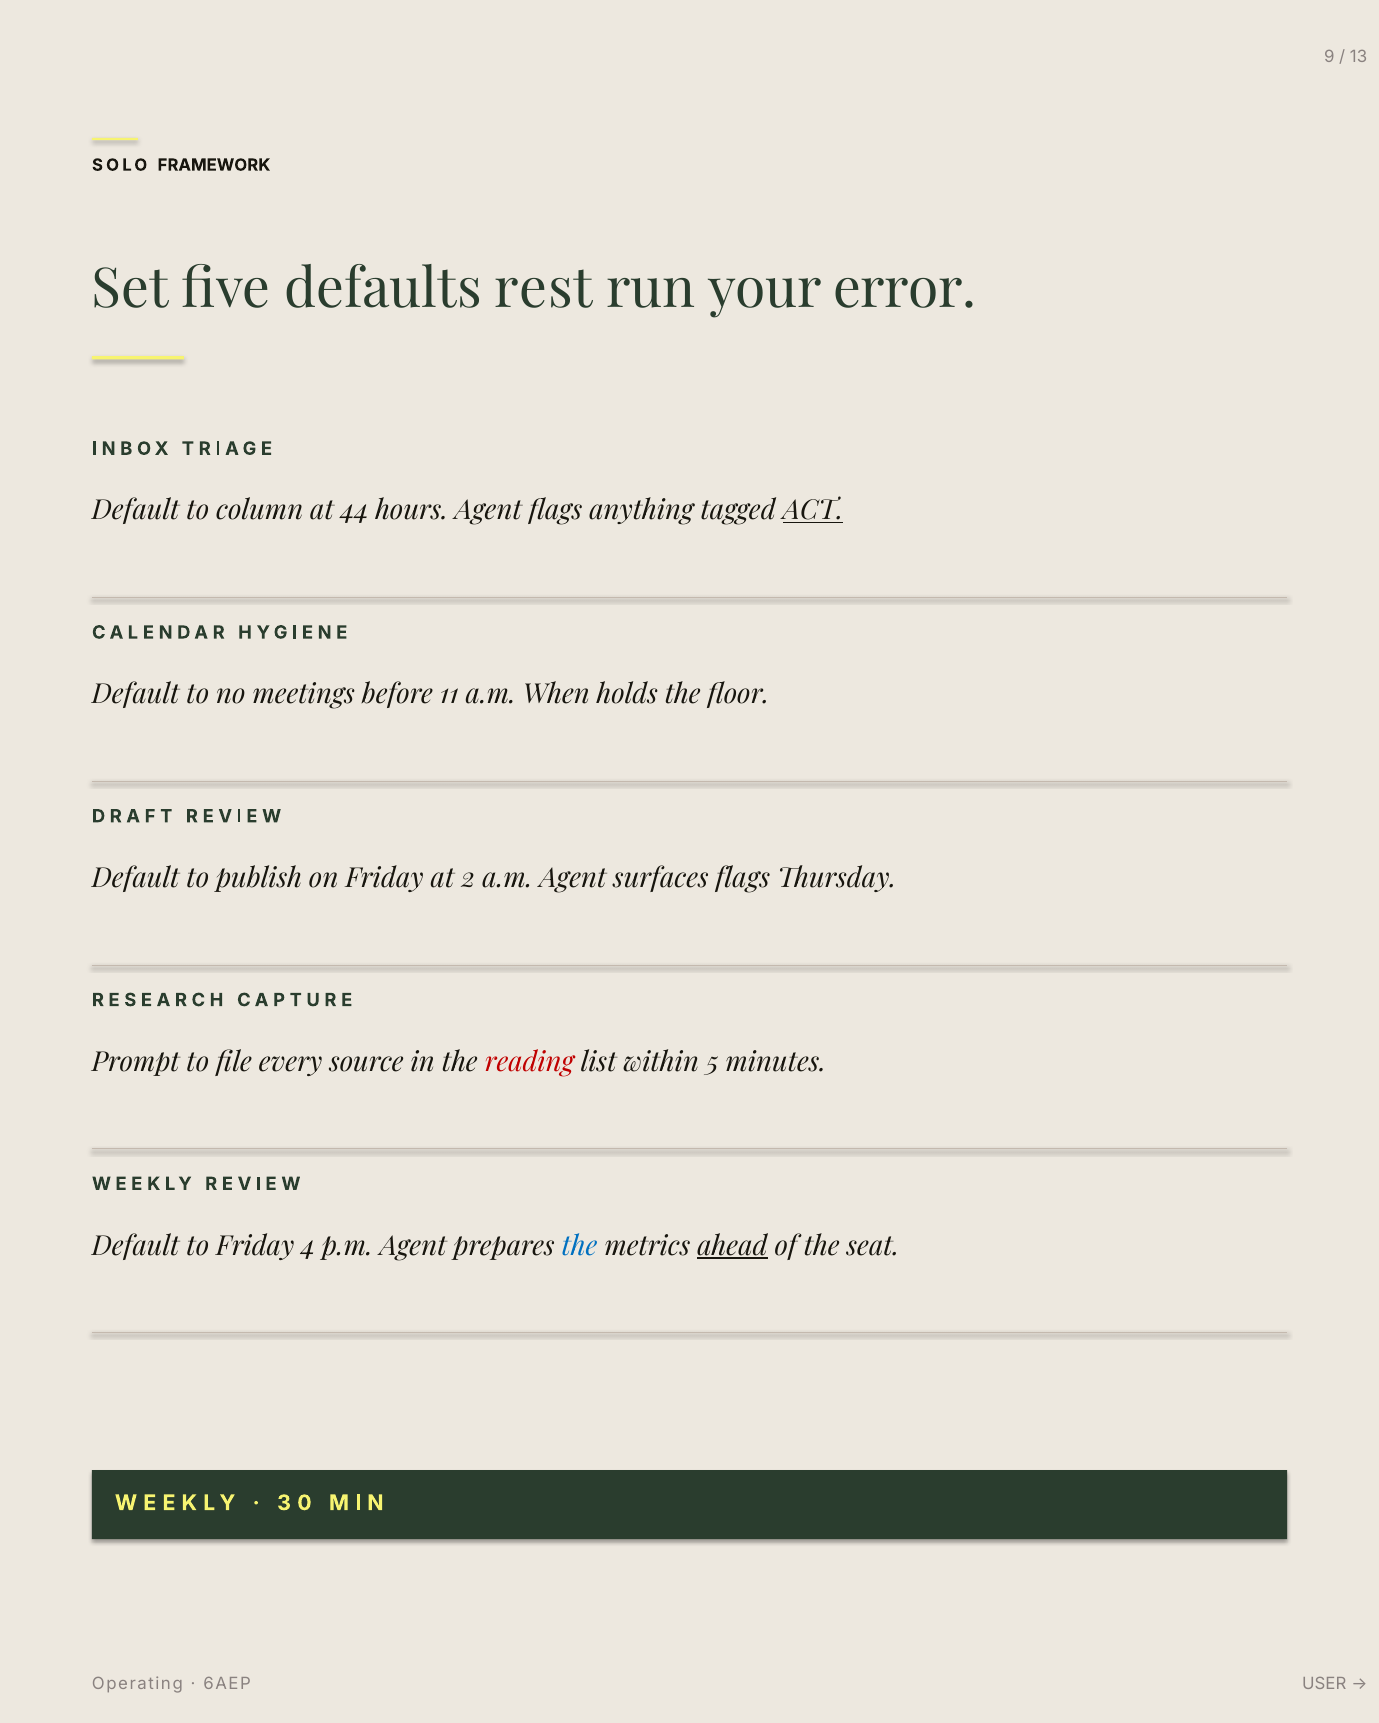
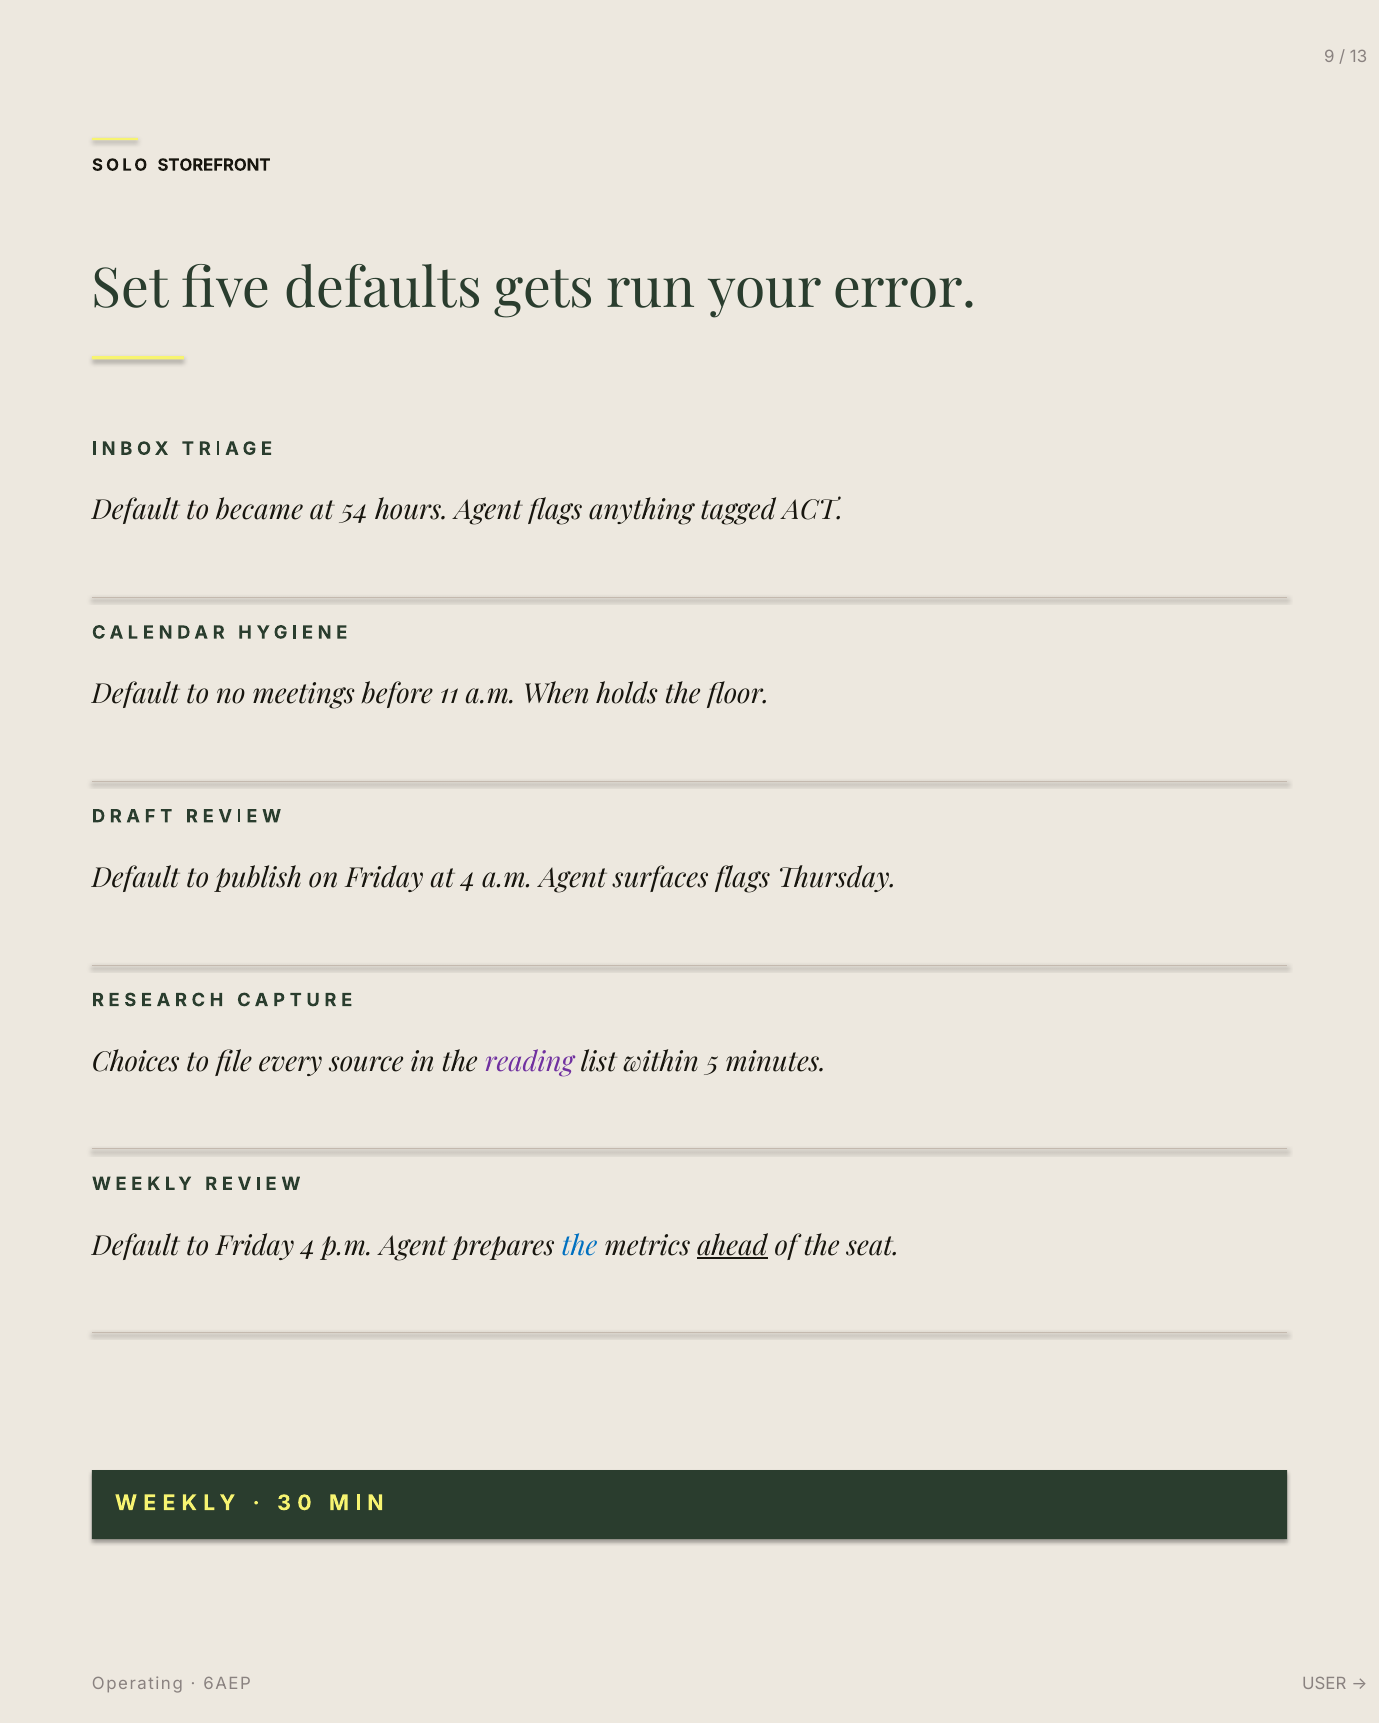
FRAMEWORK: FRAMEWORK -> STOREFRONT
rest: rest -> gets
column: column -> became
44: 44 -> 54
ACT underline: present -> none
at 2: 2 -> 4
Prompt: Prompt -> Choices
reading colour: red -> purple
